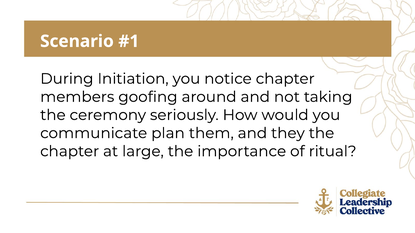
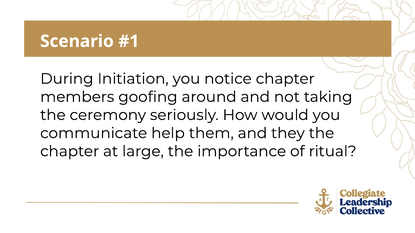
plan: plan -> help
